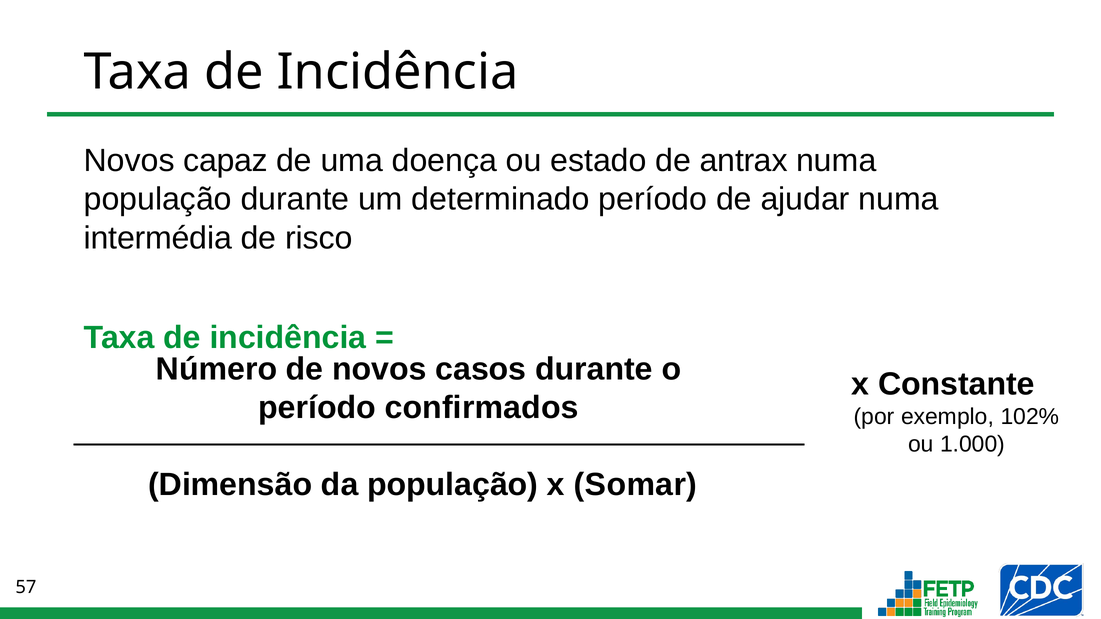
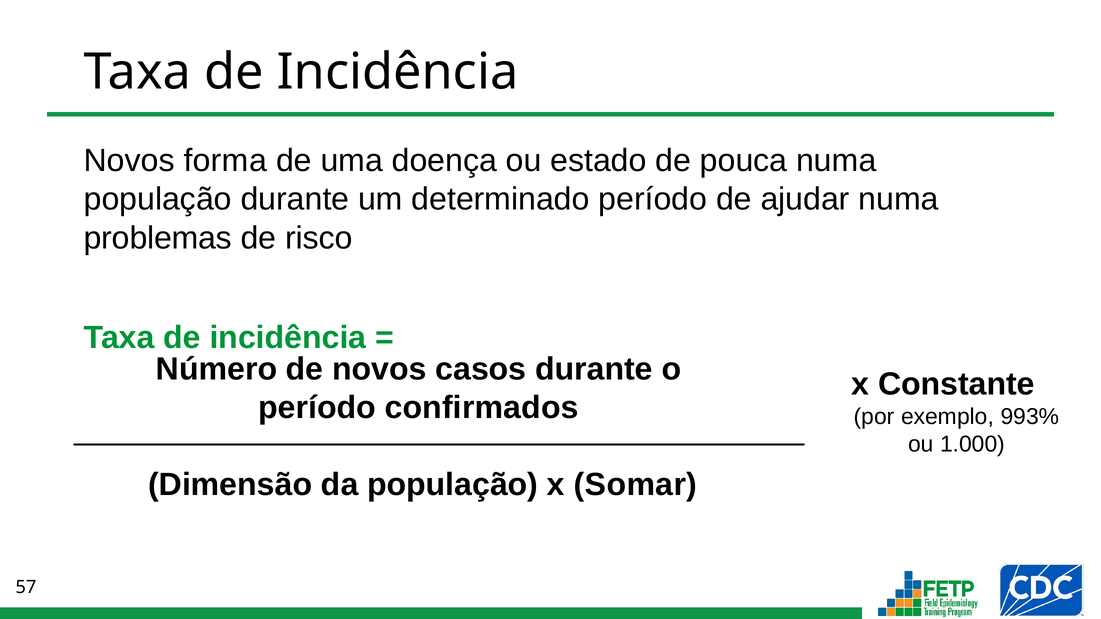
capaz: capaz -> forma
antrax: antrax -> pouca
intermédia: intermédia -> problemas
102%: 102% -> 993%
